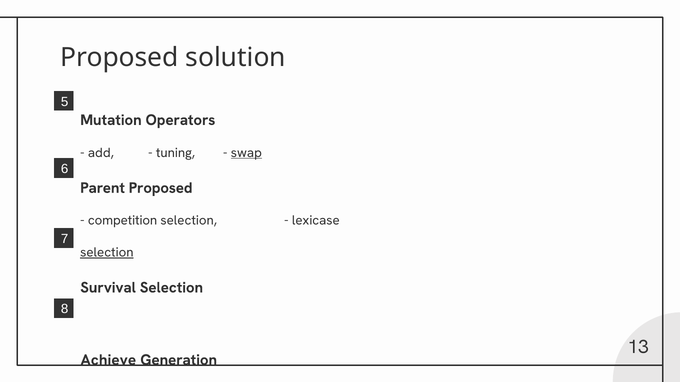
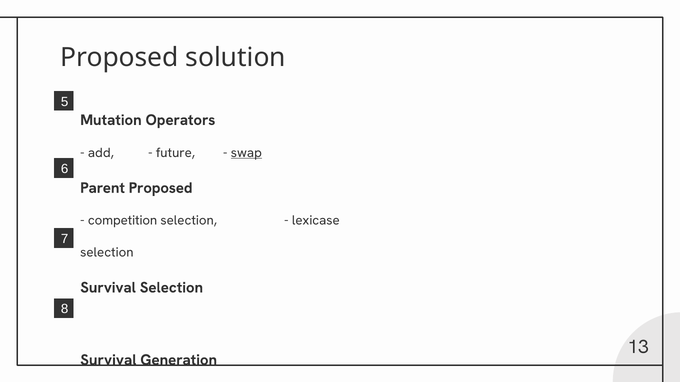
tuning: tuning -> future
selection at (107, 253) underline: present -> none
Achieve at (108, 360): Achieve -> Survival
